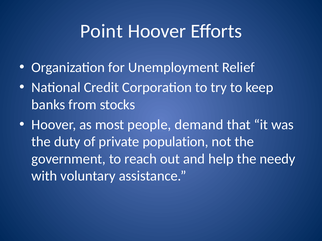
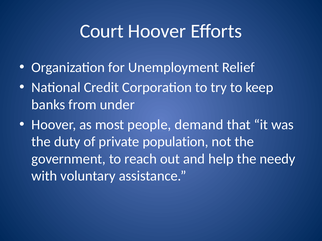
Point: Point -> Court
stocks: stocks -> under
